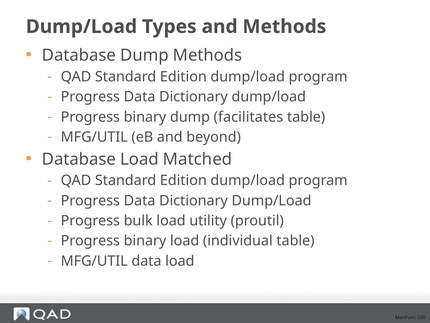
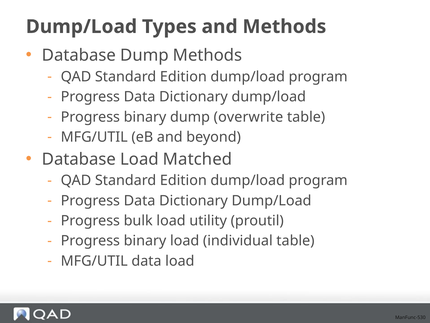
facilitates: facilitates -> overwrite
